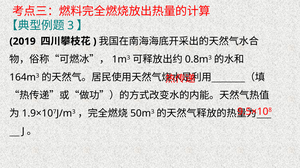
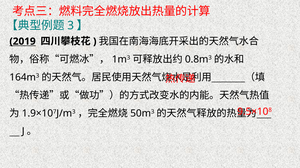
2019 underline: none -> present
